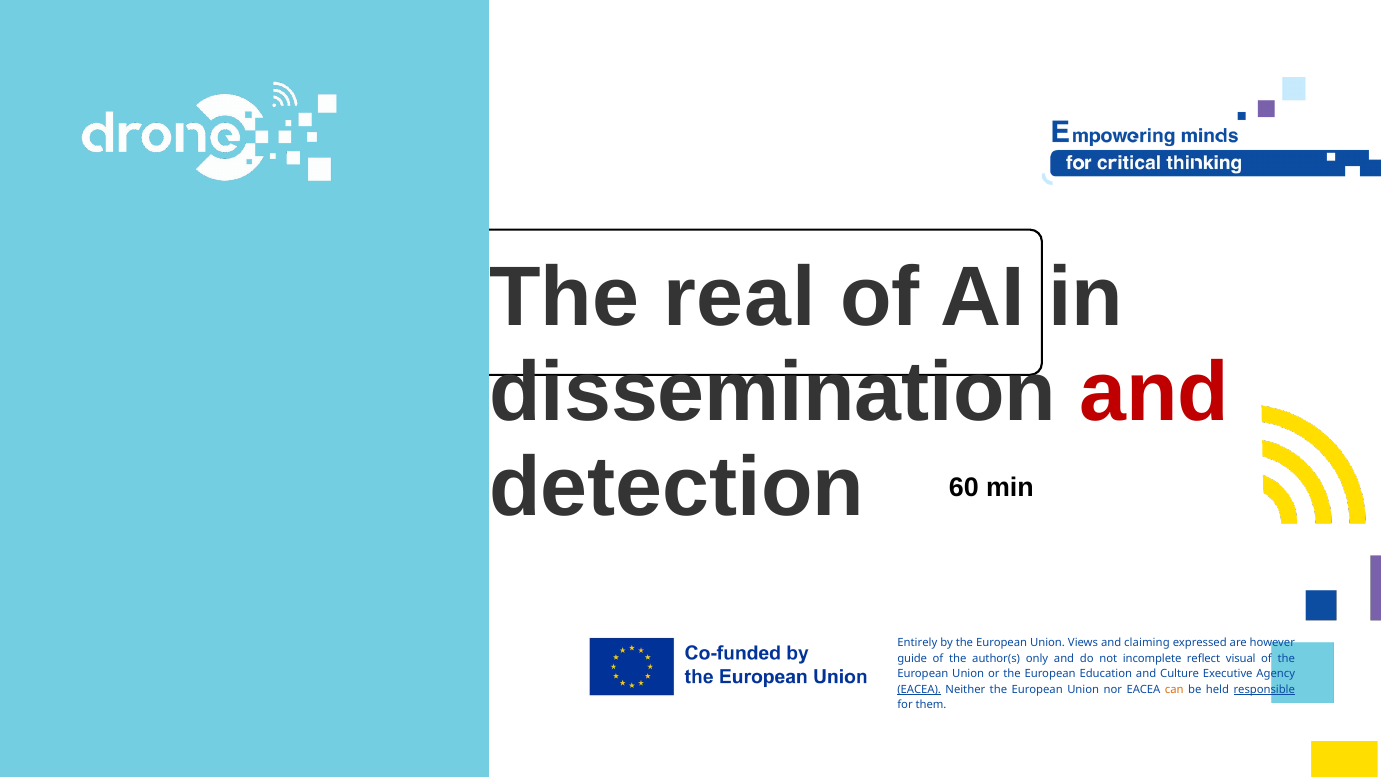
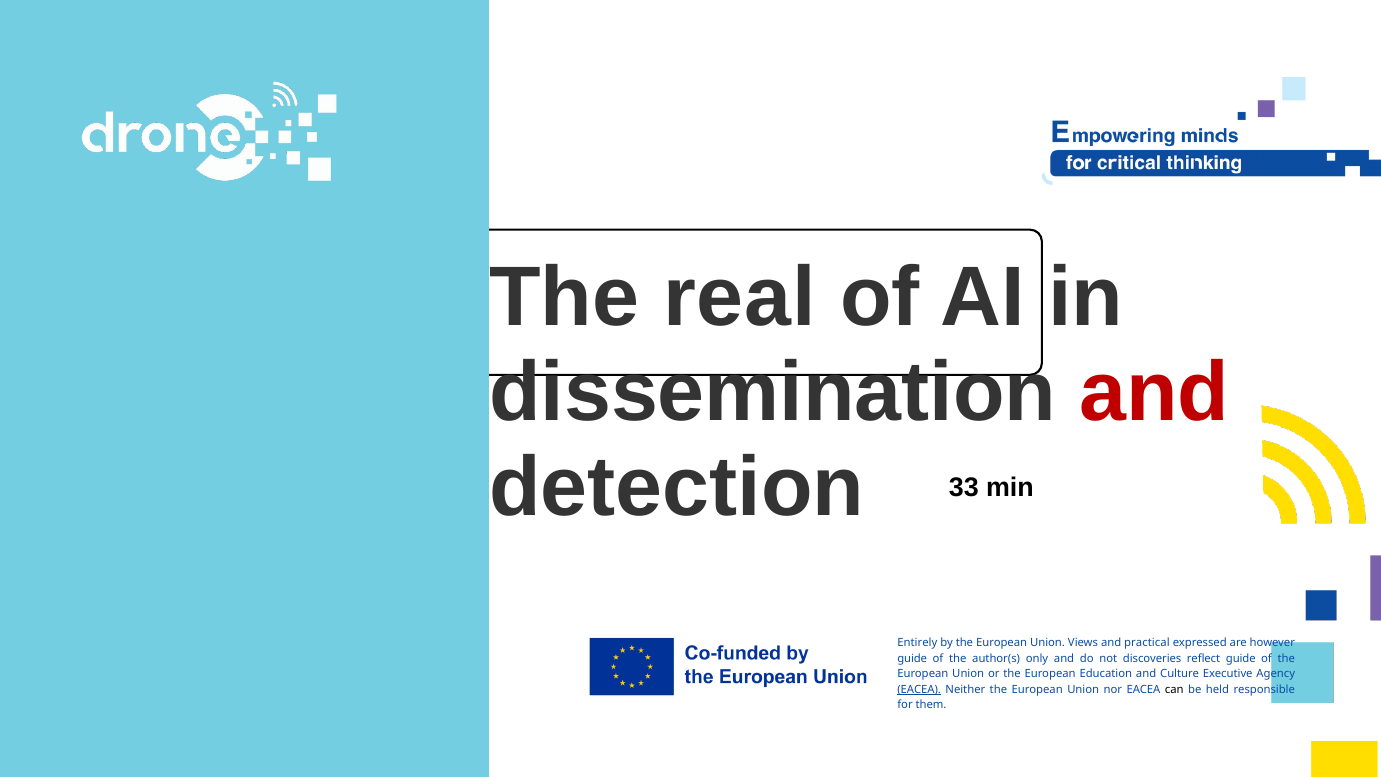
60: 60 -> 33
claiming: claiming -> practical
incomplete: incomplete -> discoveries
reflect visual: visual -> guide
can colour: orange -> black
responsible underline: present -> none
